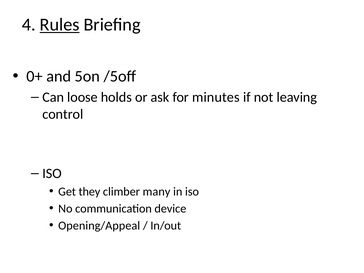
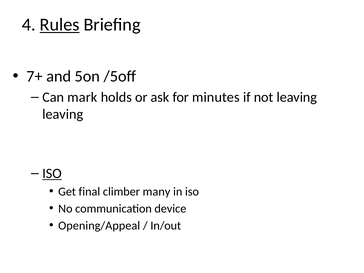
0+: 0+ -> 7+
loose: loose -> mark
control at (63, 114): control -> leaving
ISO at (52, 174) underline: none -> present
they: they -> final
